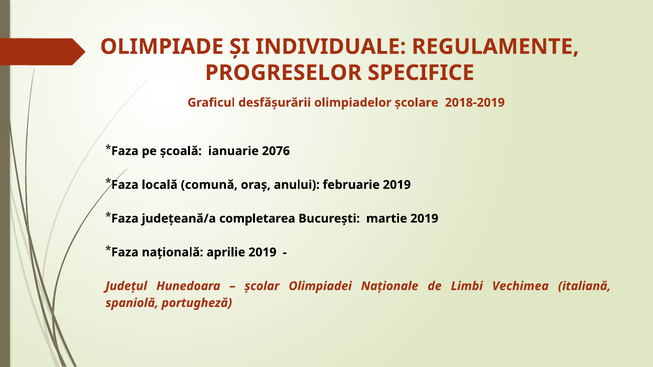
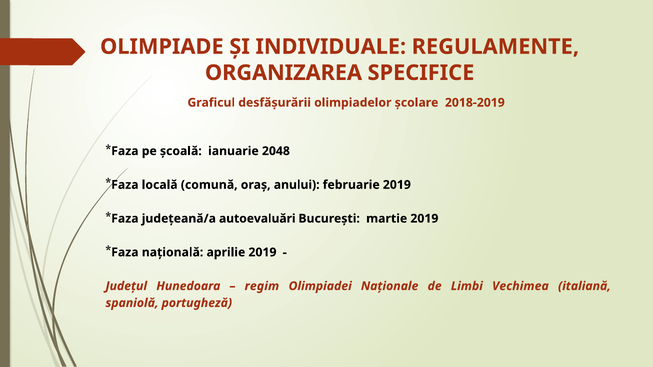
PROGRESELOR: PROGRESELOR -> ORGANIZAREA
2076: 2076 -> 2048
completarea: completarea -> autoevaluări
școlar: școlar -> regim
